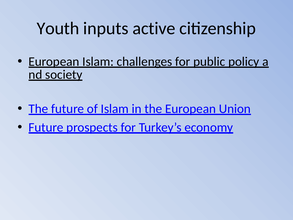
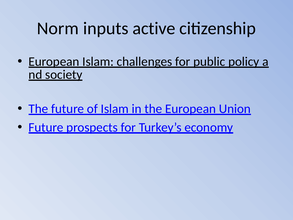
Youth: Youth -> Norm
